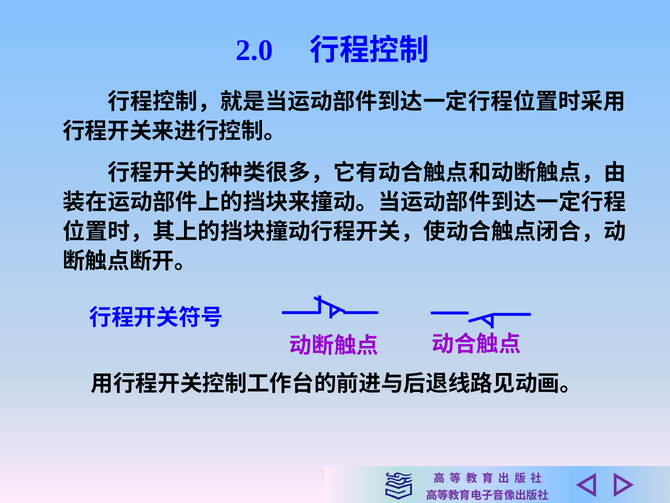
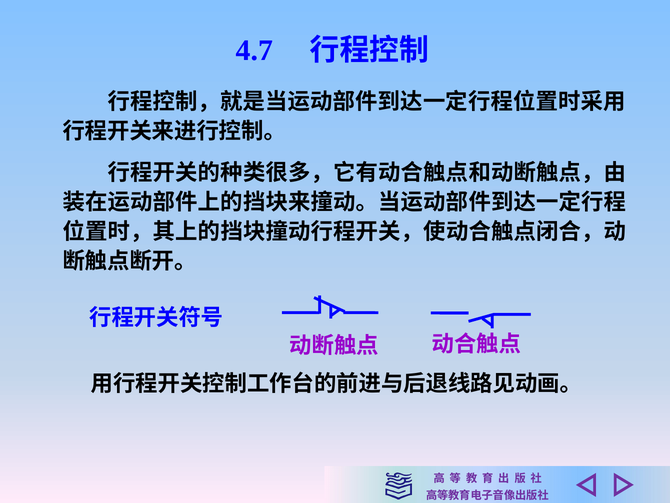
2.0: 2.0 -> 4.7
